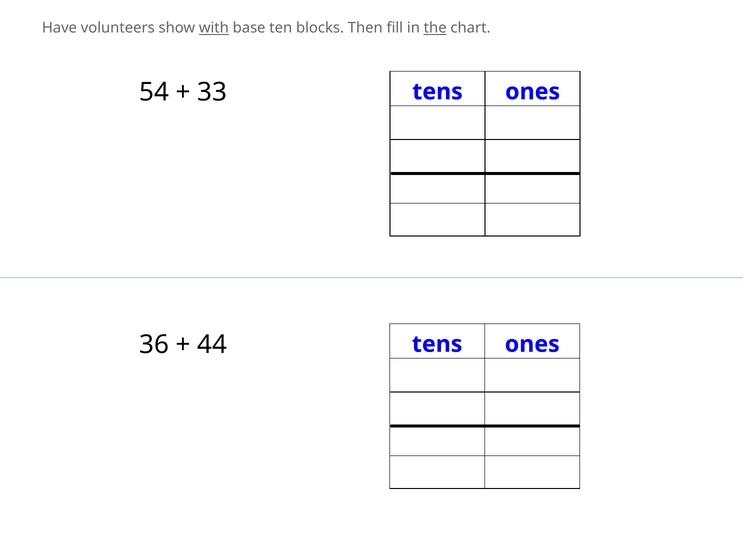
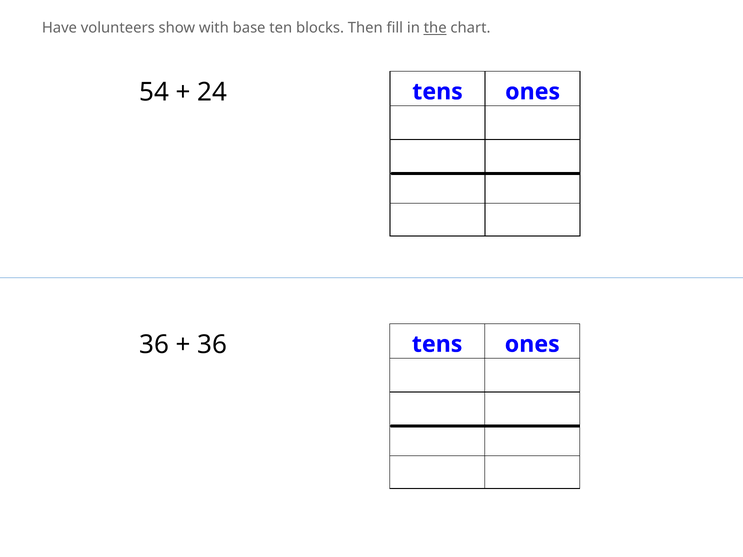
with underline: present -> none
33: 33 -> 24
44 at (212, 345): 44 -> 36
